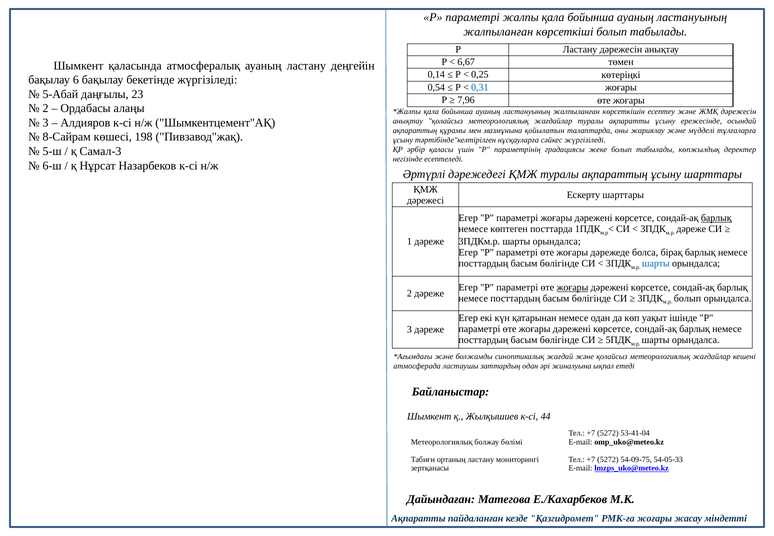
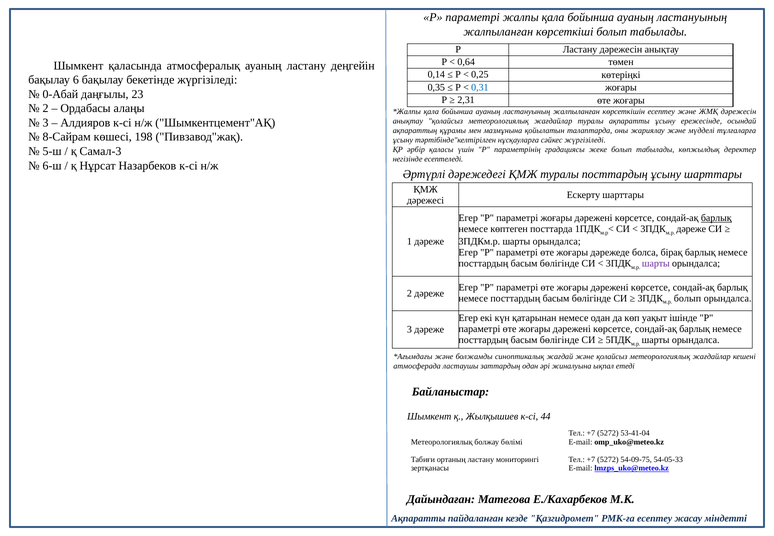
6,67: 6,67 -> 0,64
0,54: 0,54 -> 0,35
5-Абай: 5-Абай -> 0-Абай
7,96: 7,96 -> 2,31
туралы ақпараттың: ақпараттың -> посттардың
шарты at (656, 263) colour: blue -> purple
жоғары at (572, 287) underline: present -> none
РМК-ға жоғары: жоғары -> есептеу
